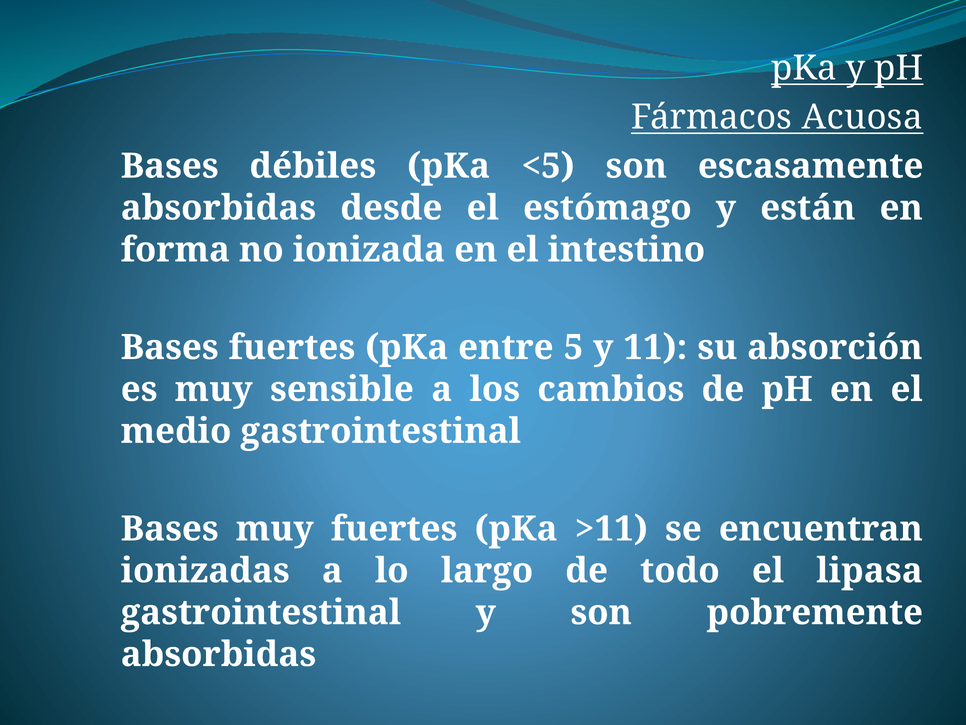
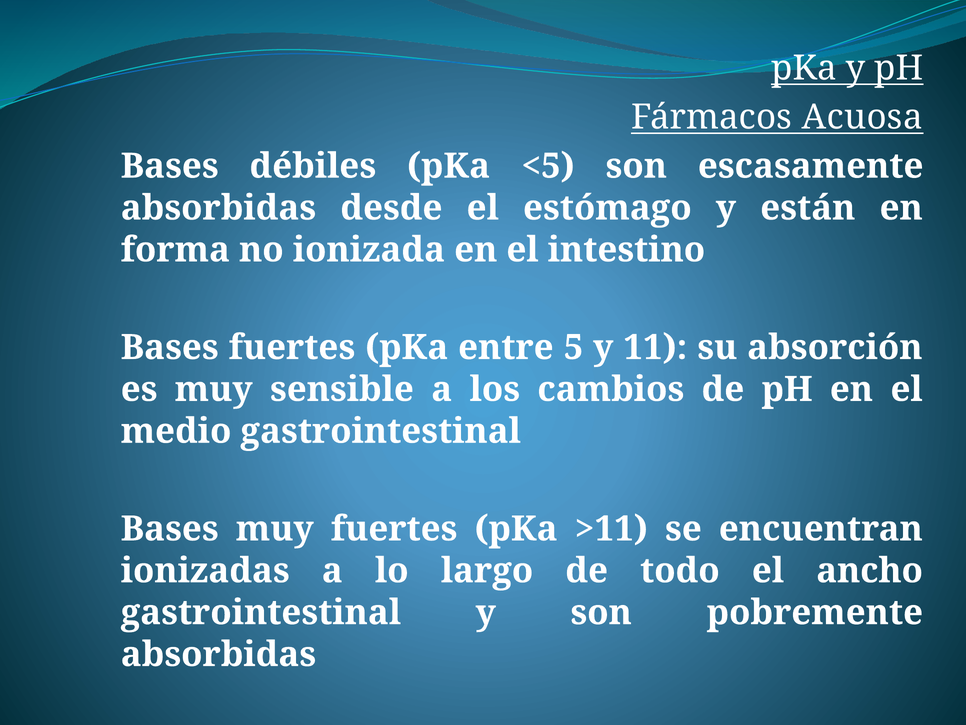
lipasa: lipasa -> ancho
